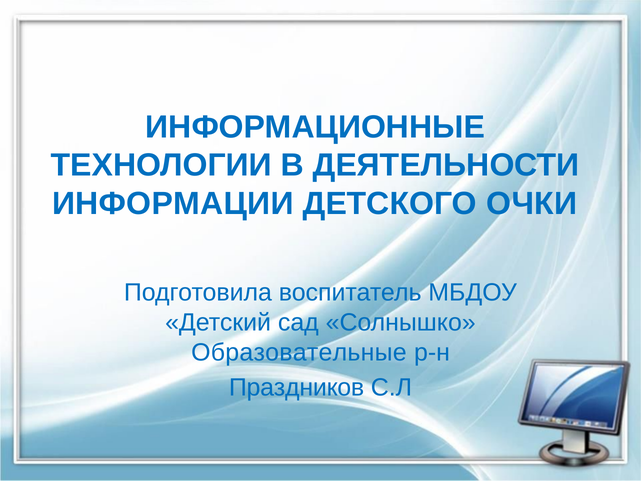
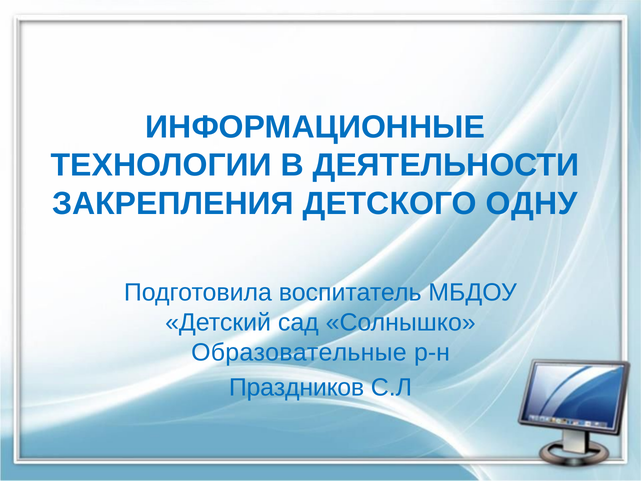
ИНФОРМАЦИИ: ИНФОРМАЦИИ -> ЗАКРЕПЛЕНИЯ
ОЧКИ: ОЧКИ -> ОДНУ
